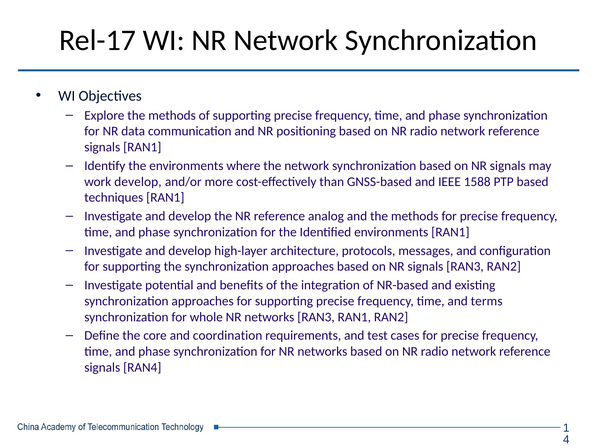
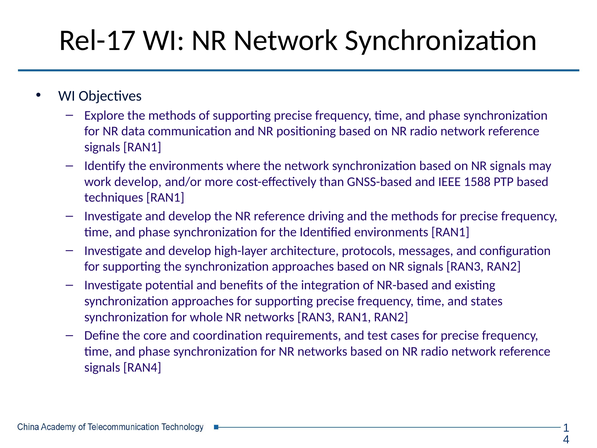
analog: analog -> driving
terms: terms -> states
